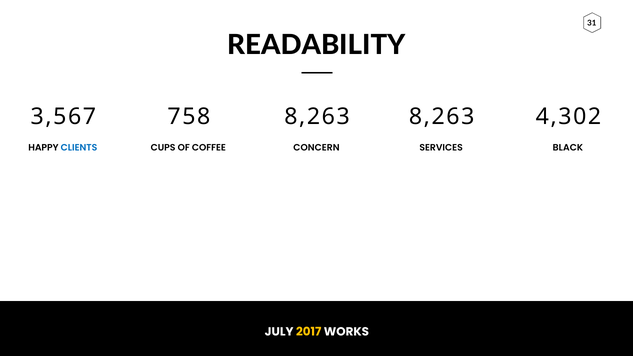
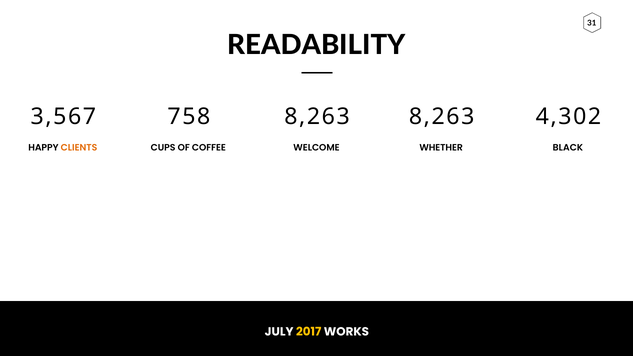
CLIENTS colour: blue -> orange
CONCERN: CONCERN -> WELCOME
SERVICES: SERVICES -> WHETHER
